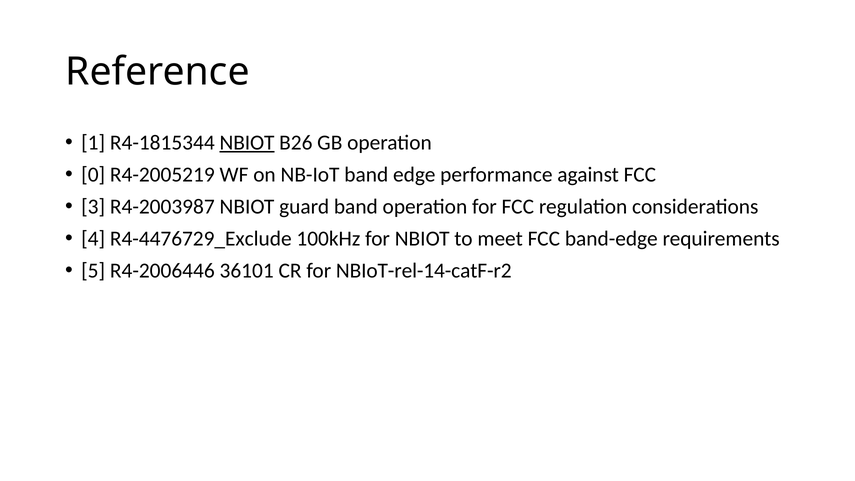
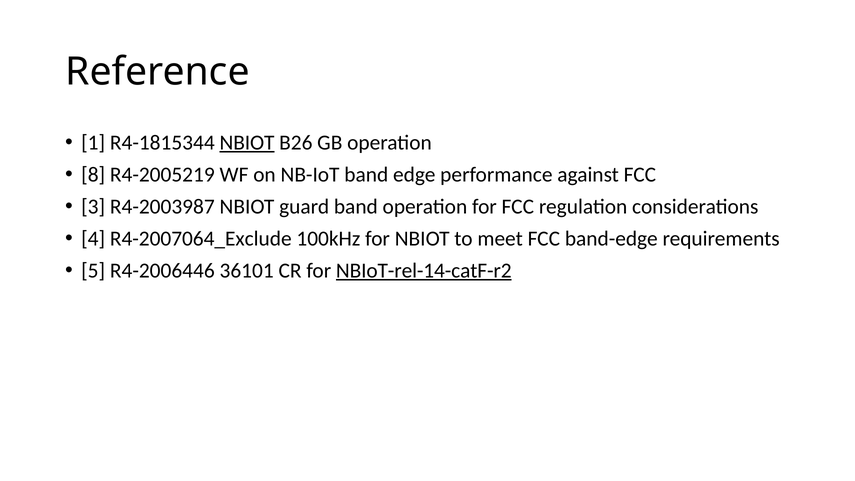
0: 0 -> 8
R4-4476729_Exclude: R4-4476729_Exclude -> R4-2007064_Exclude
NBIoT-rel-14-catF-r2 underline: none -> present
